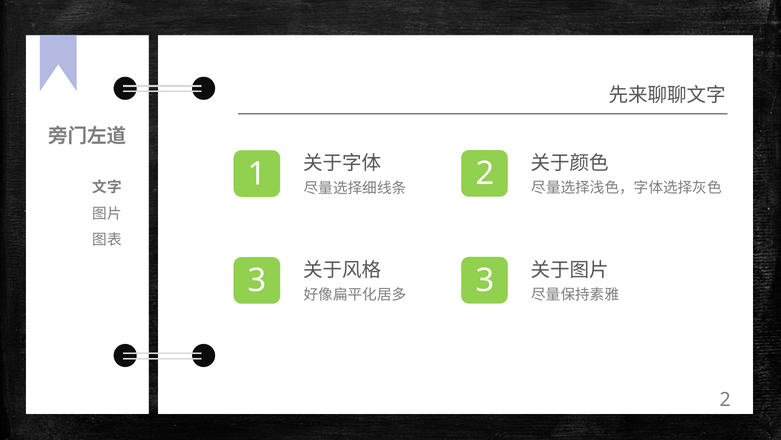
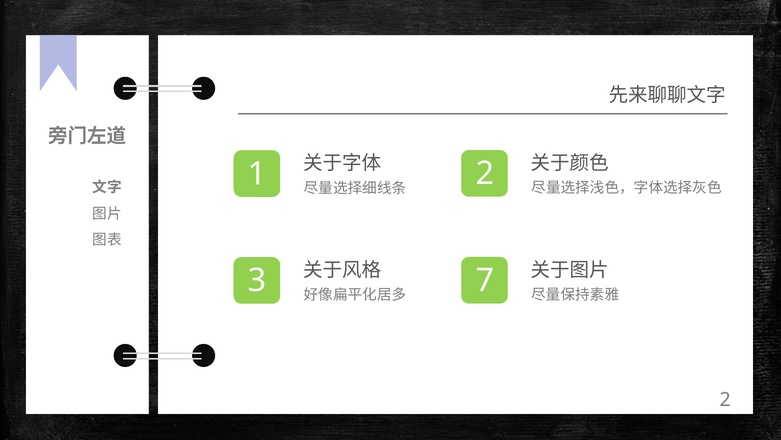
3 at (485, 280): 3 -> 7
